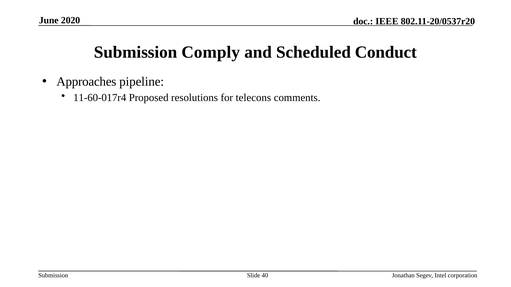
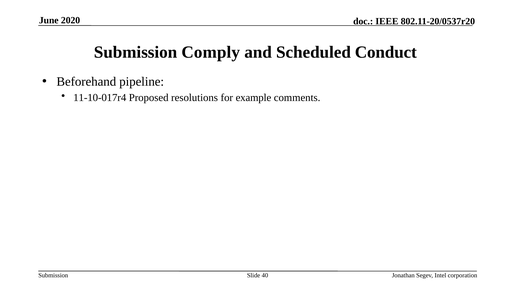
Approaches: Approaches -> Beforehand
11-60-017r4: 11-60-017r4 -> 11-10-017r4
telecons: telecons -> example
